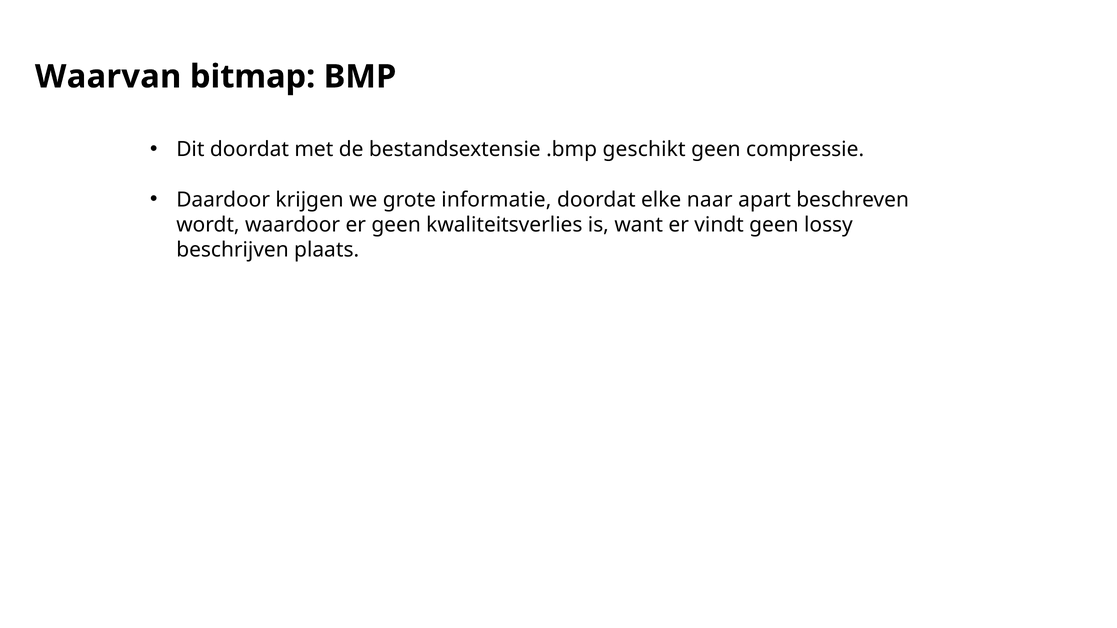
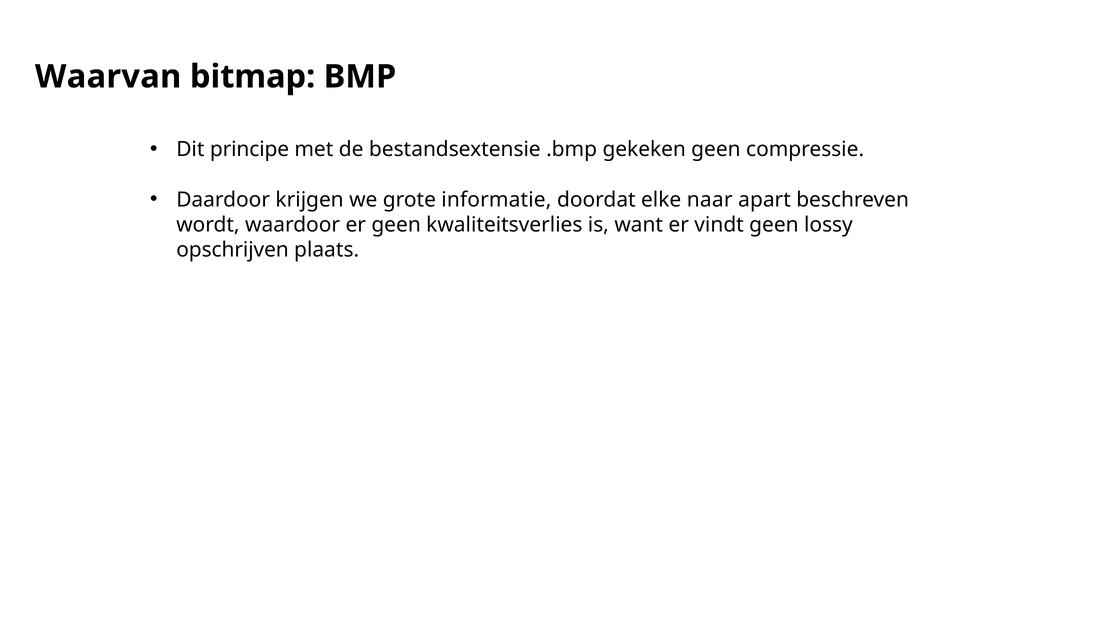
Dit doordat: doordat -> principe
geschikt: geschikt -> gekeken
beschrijven: beschrijven -> opschrijven
